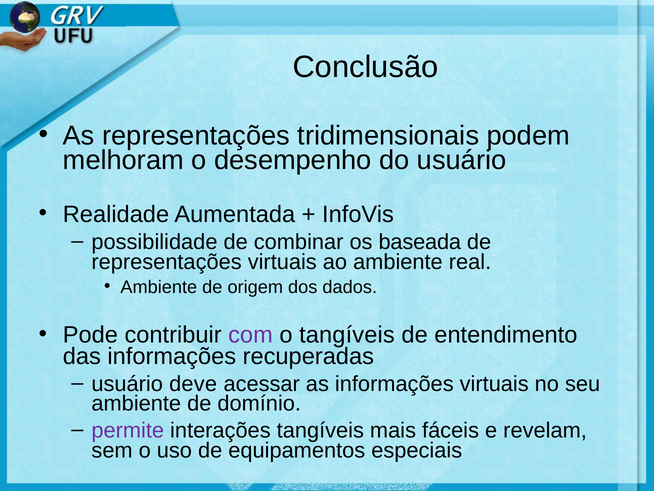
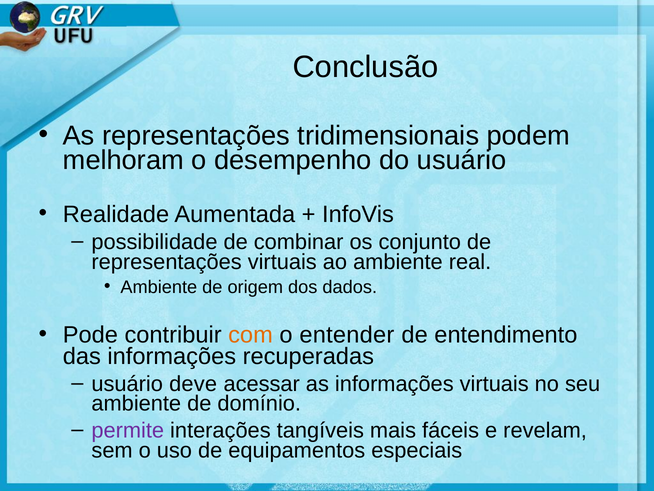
baseada: baseada -> conjunto
com colour: purple -> orange
o tangíveis: tangíveis -> entender
